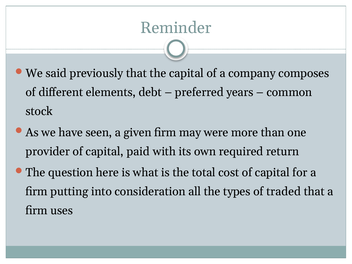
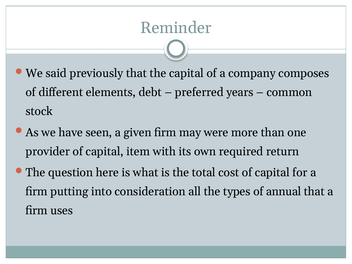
paid: paid -> item
traded: traded -> annual
